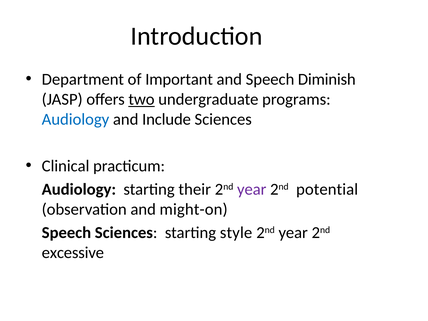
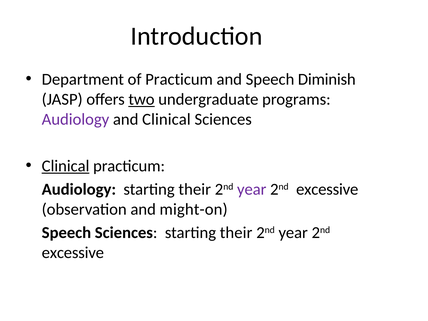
of Important: Important -> Practicum
Audiology at (75, 119) colour: blue -> purple
and Include: Include -> Clinical
Clinical at (66, 166) underline: none -> present
potential at (327, 189): potential -> excessive
Sciences starting style: style -> their
